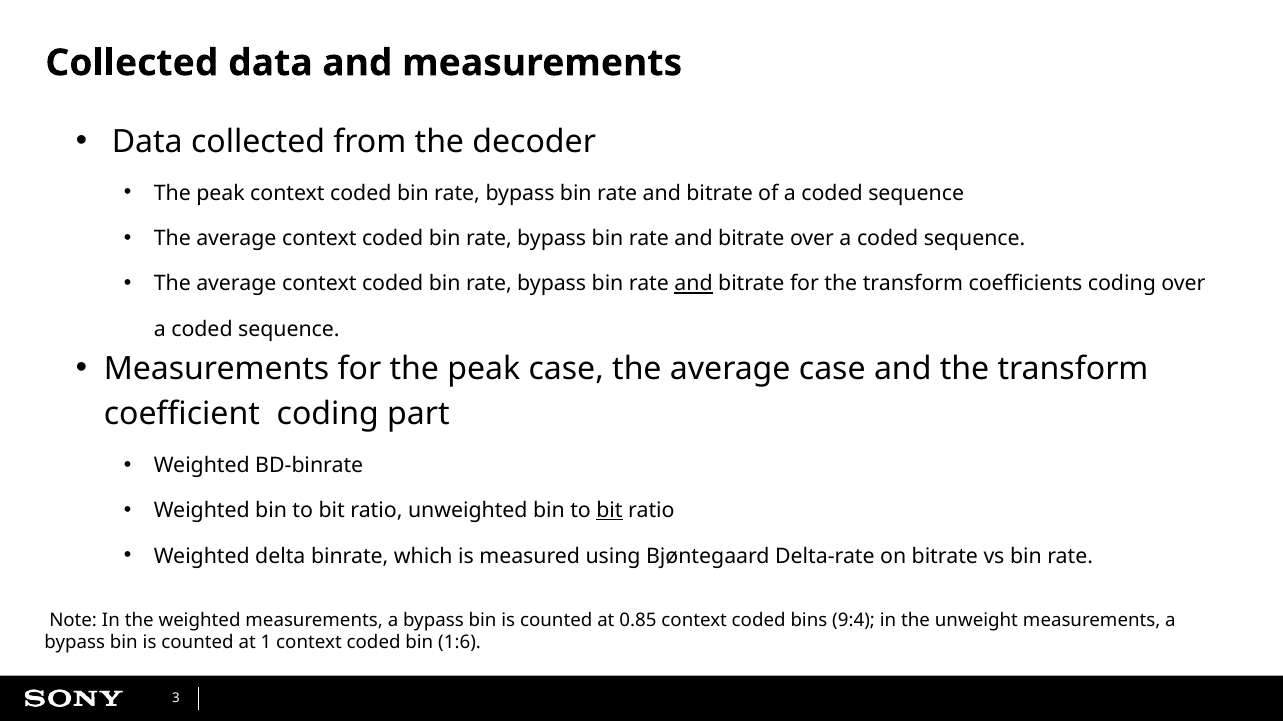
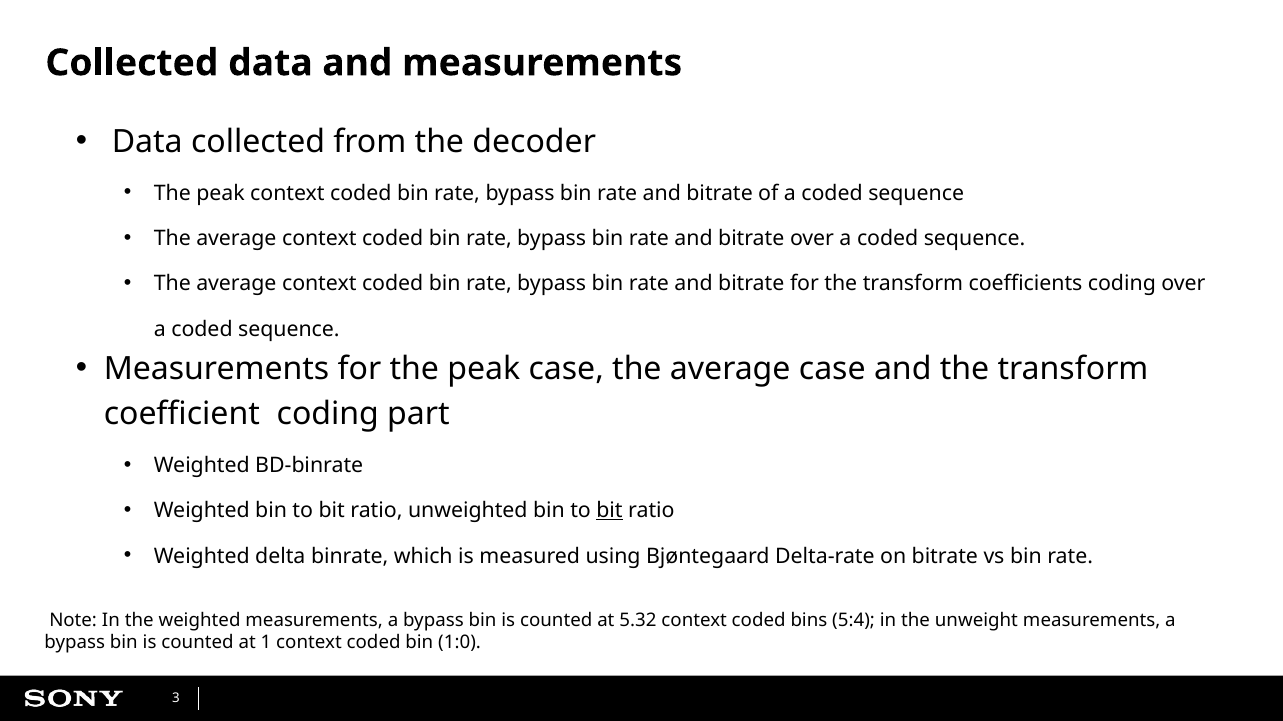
and at (694, 284) underline: present -> none
0.85: 0.85 -> 5.32
9:4: 9:4 -> 5:4
1:6: 1:6 -> 1:0
